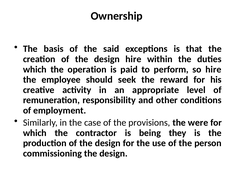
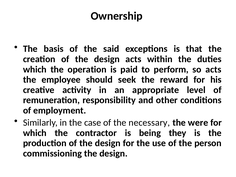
design hire: hire -> acts
so hire: hire -> acts
provisions: provisions -> necessary
